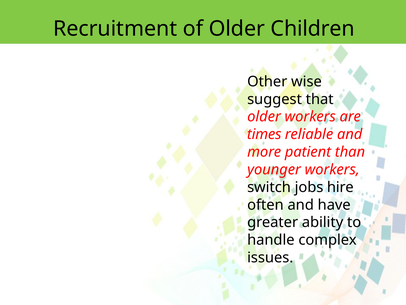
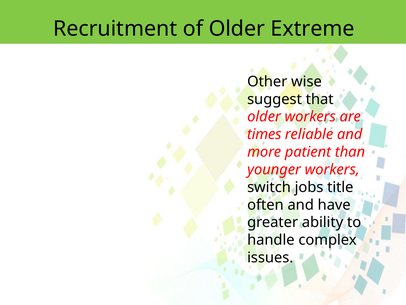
Children: Children -> Extreme
hire: hire -> title
